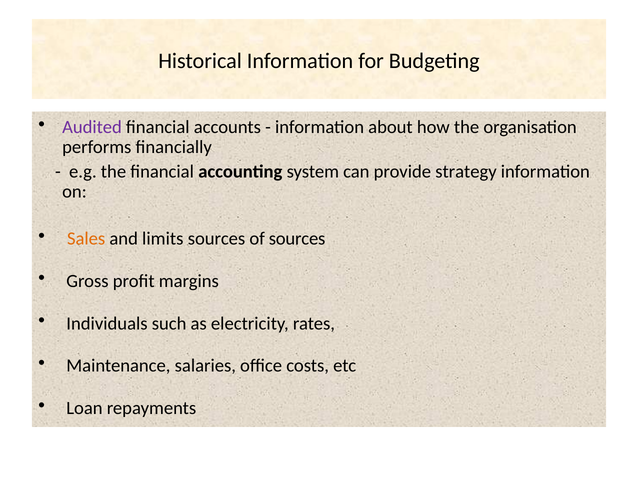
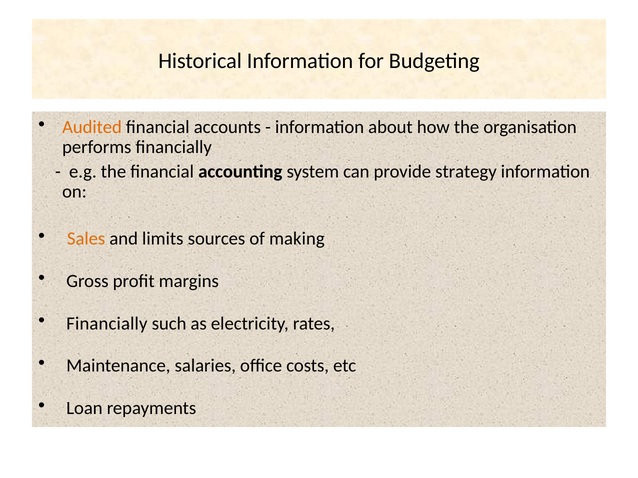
Audited colour: purple -> orange
of sources: sources -> making
Individuals at (107, 324): Individuals -> Financially
